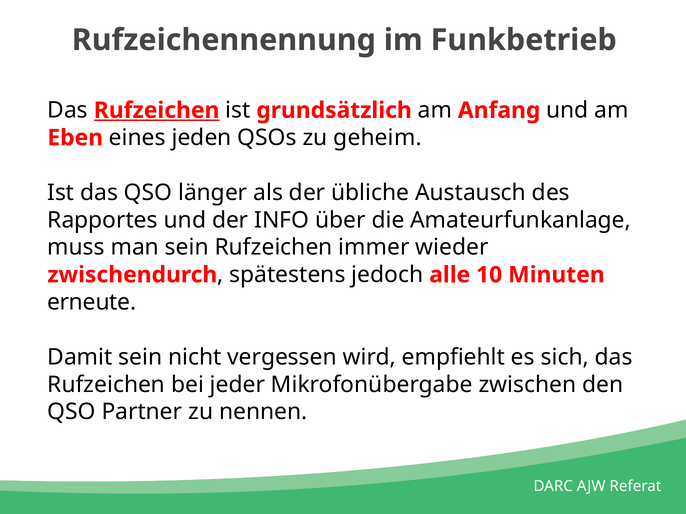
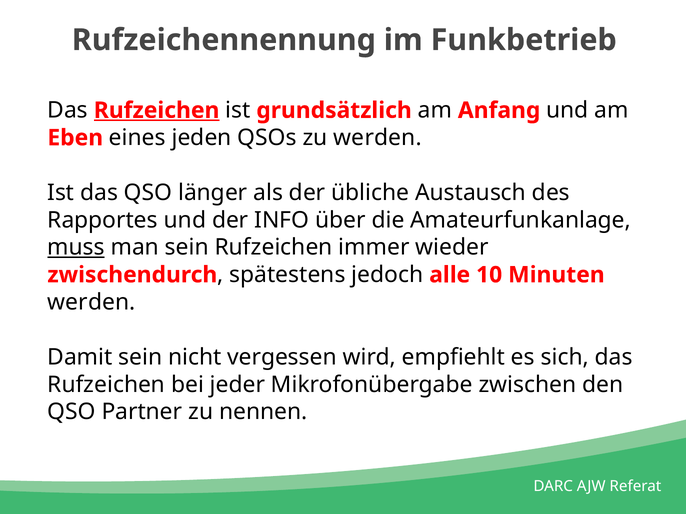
zu geheim: geheim -> werden
muss underline: none -> present
erneute at (92, 303): erneute -> werden
